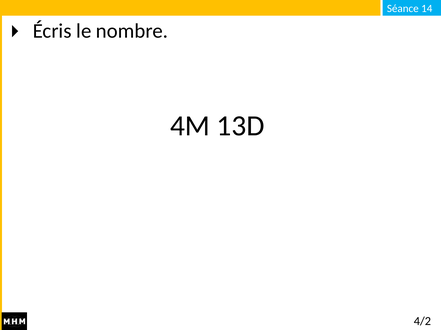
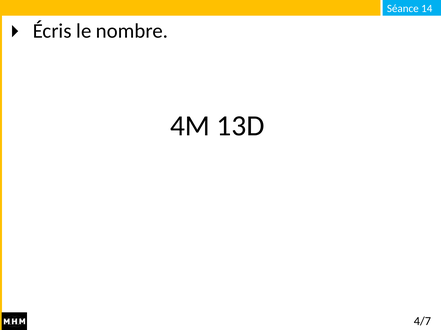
4/2: 4/2 -> 4/7
